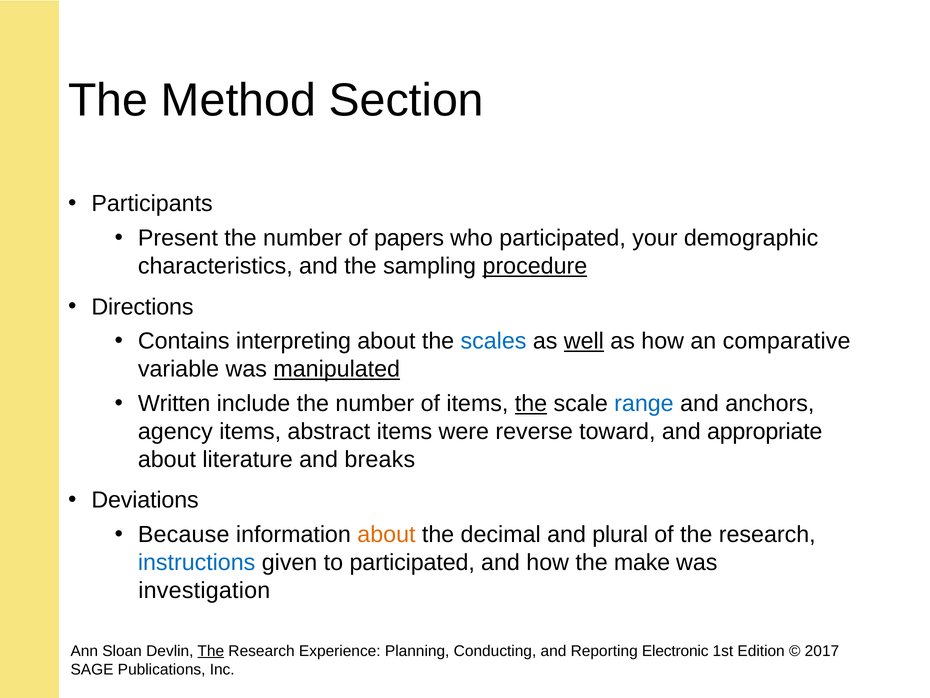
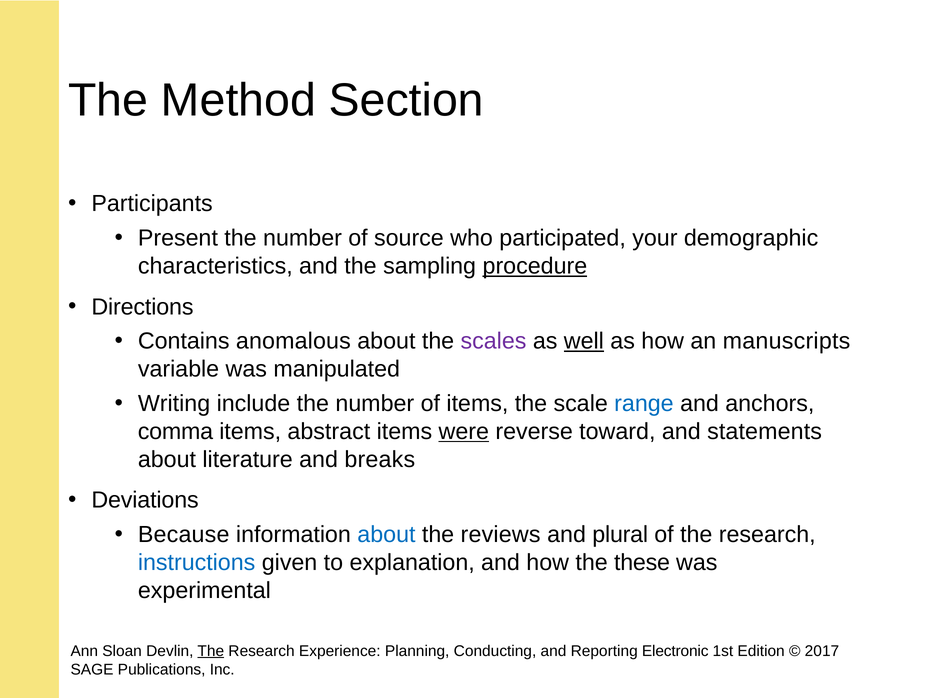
papers: papers -> source
interpreting: interpreting -> anomalous
scales colour: blue -> purple
comparative: comparative -> manuscripts
manipulated underline: present -> none
Written: Written -> Writing
the at (531, 403) underline: present -> none
agency: agency -> comma
were underline: none -> present
appropriate: appropriate -> statements
about at (386, 534) colour: orange -> blue
decimal: decimal -> reviews
to participated: participated -> explanation
make: make -> these
investigation: investigation -> experimental
